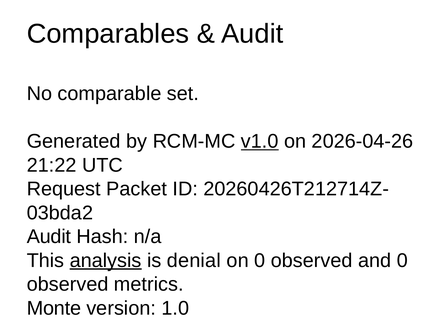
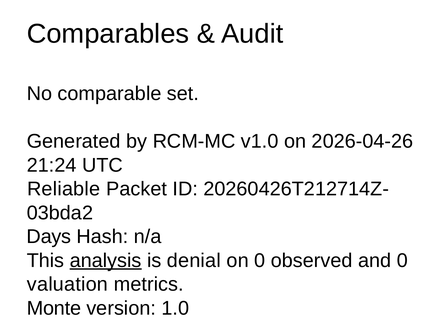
v1.0 underline: present -> none
21:22: 21:22 -> 21:24
Request: Request -> Reliable
Audit at (49, 237): Audit -> Days
observed at (68, 285): observed -> valuation
